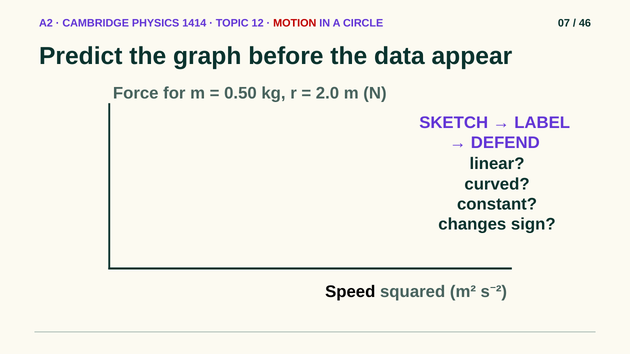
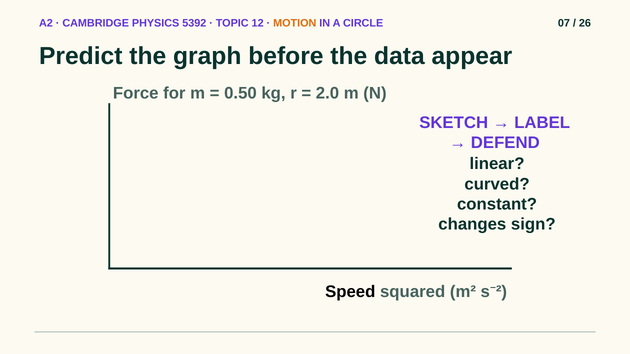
1414: 1414 -> 5392
MOTION colour: red -> orange
46: 46 -> 26
